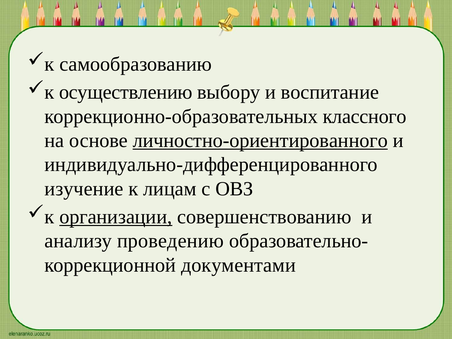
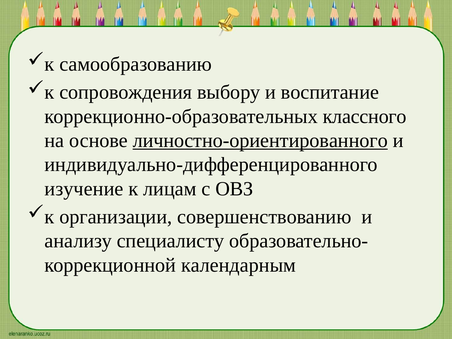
осуществлению: осуществлению -> сопровождения
организации underline: present -> none
проведению: проведению -> специалисту
документами: документами -> календарным
